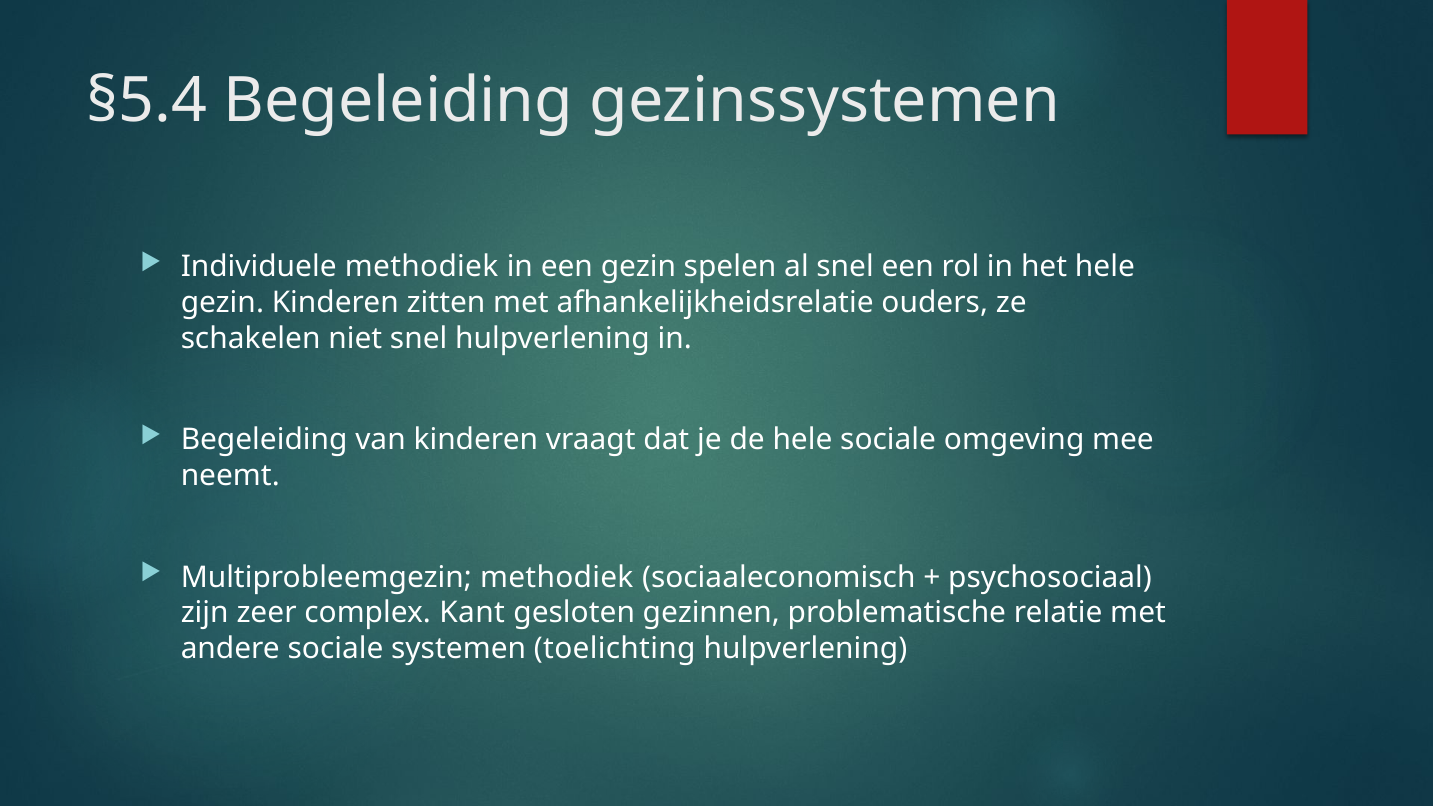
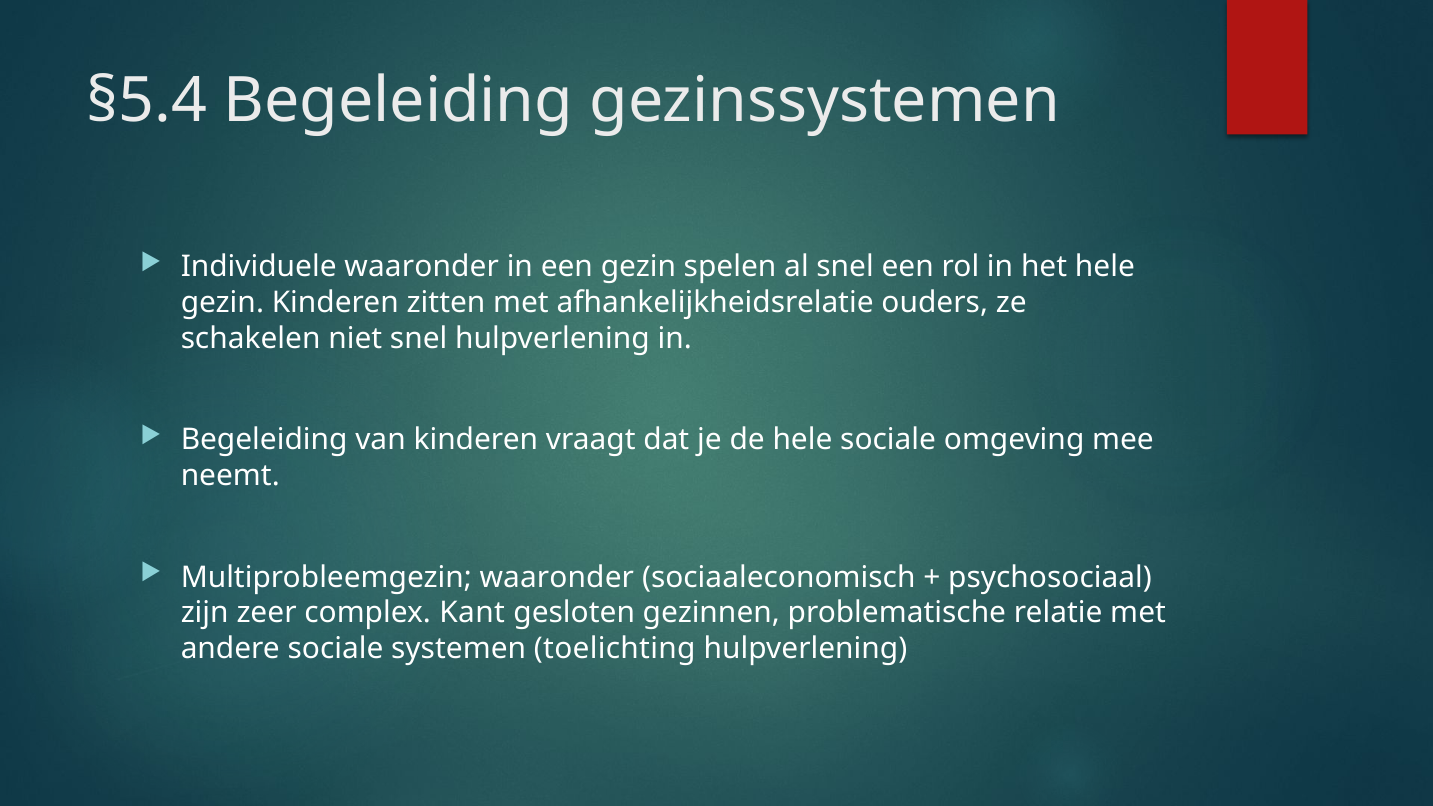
Individuele methodiek: methodiek -> waaronder
Multiprobleemgezin methodiek: methodiek -> waaronder
